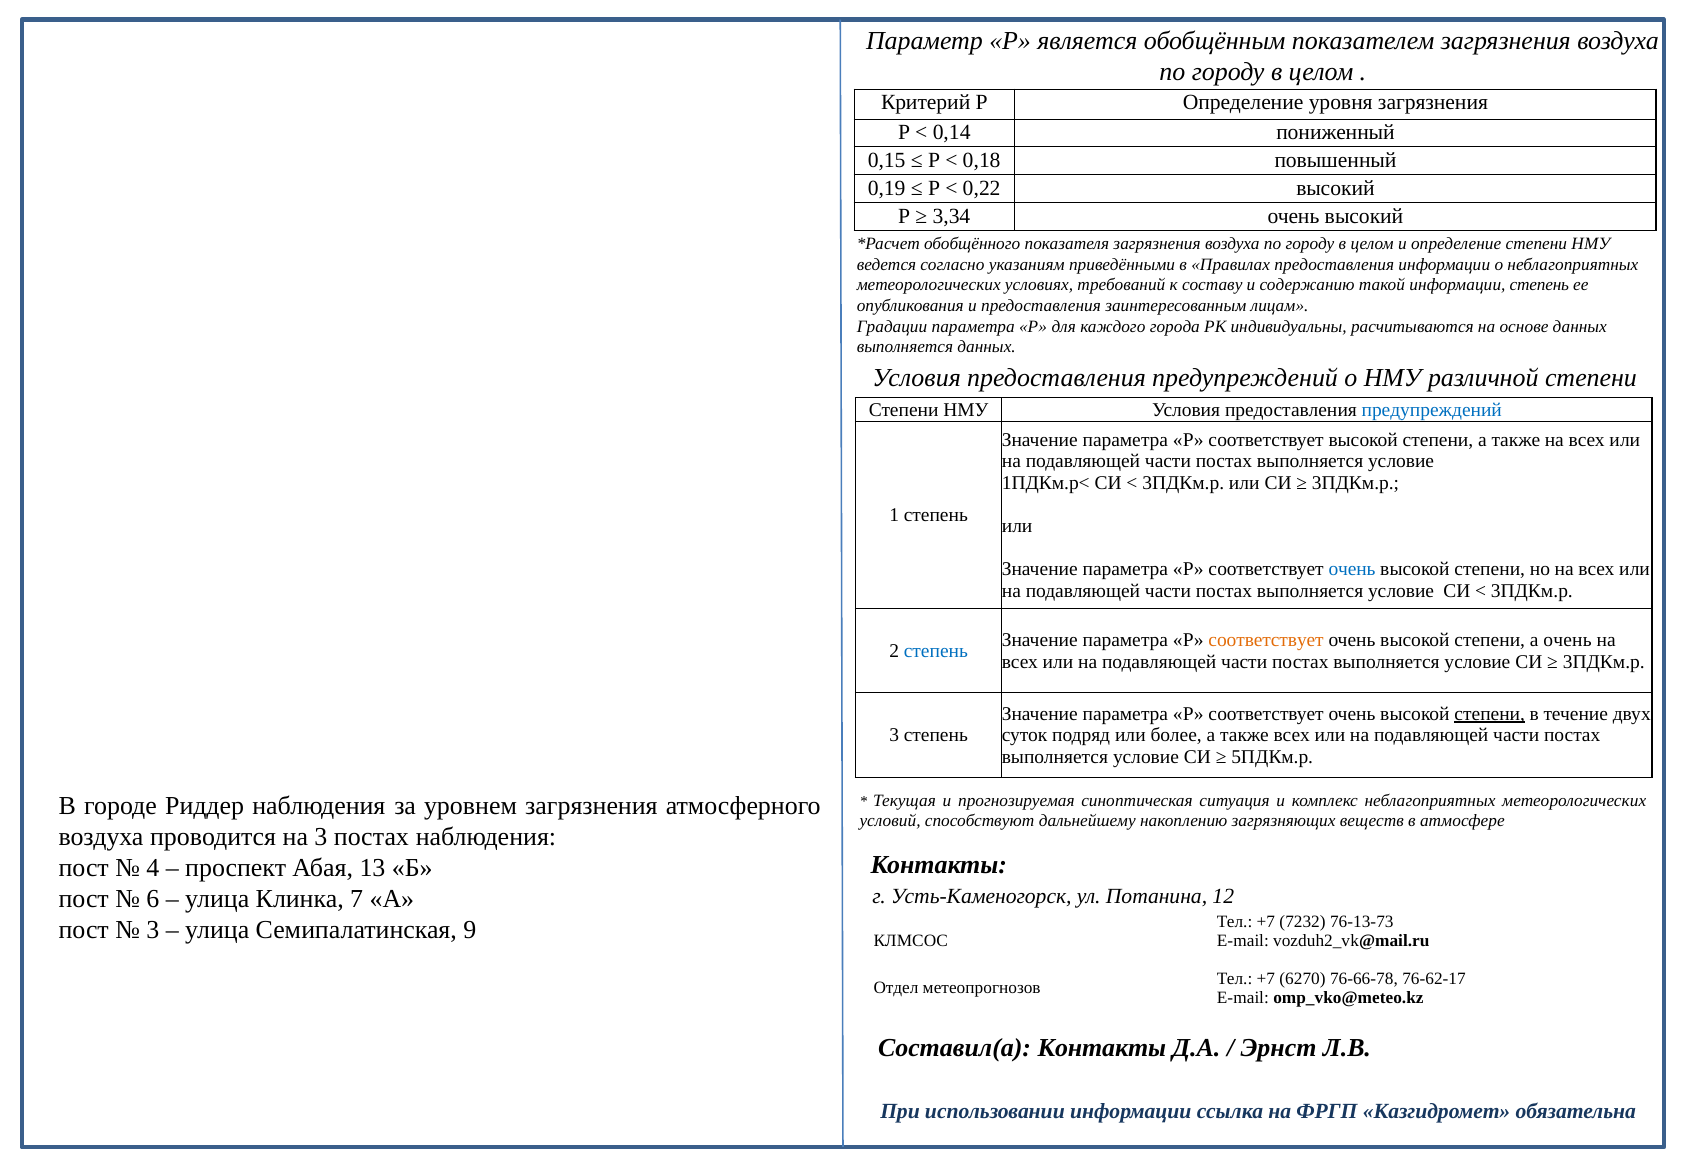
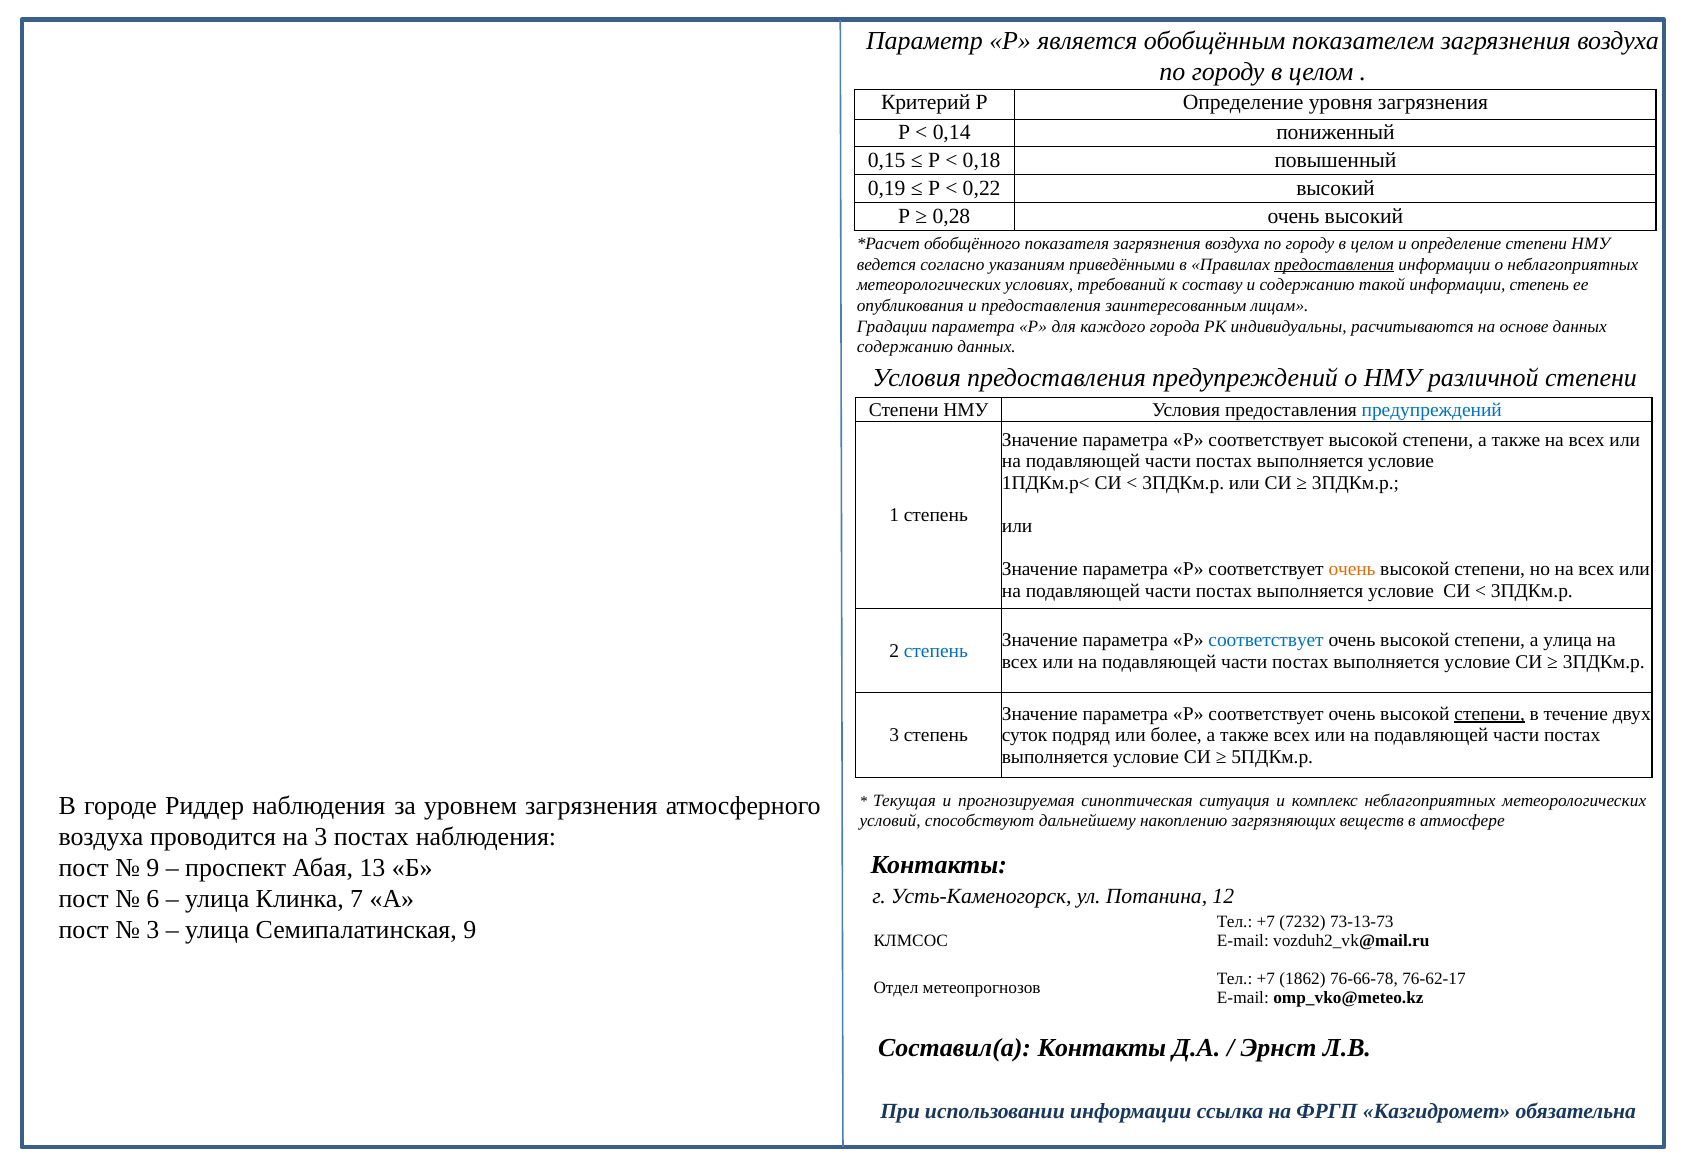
3,34: 3,34 -> 0,28
предоставления at (1334, 264) underline: none -> present
выполняется at (905, 347): выполняется -> содержанию
очень at (1352, 569) colour: blue -> orange
соответствует at (1266, 640) colour: orange -> blue
а очень: очень -> улица
4 at (153, 868): 4 -> 9
76-13-73: 76-13-73 -> 73-13-73
6270: 6270 -> 1862
